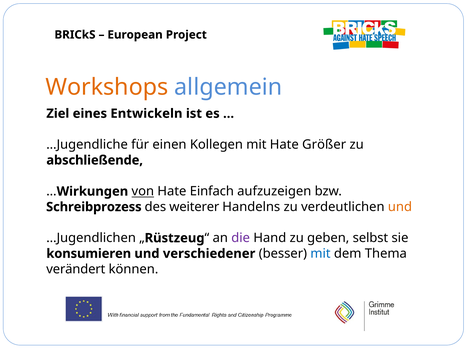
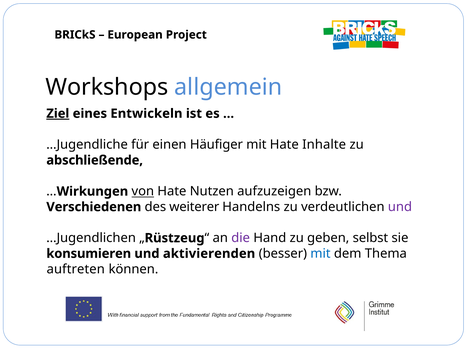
Workshops colour: orange -> black
Ziel underline: none -> present
Kollegen: Kollegen -> Häufiger
Größer: Größer -> Inhalte
Einfach: Einfach -> Nutzen
Schreibprozess: Schreibprozess -> Verschiedenen
und at (400, 207) colour: orange -> purple
verschiedener: verschiedener -> aktivierenden
verändert: verändert -> auftreten
